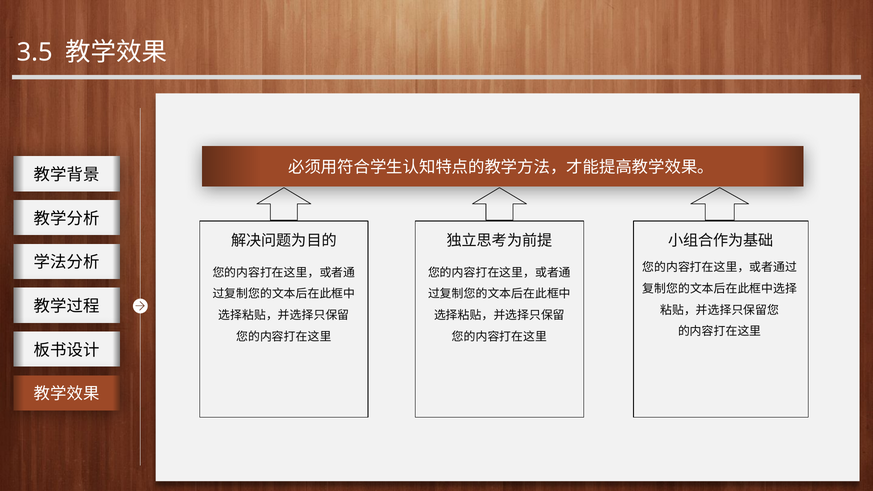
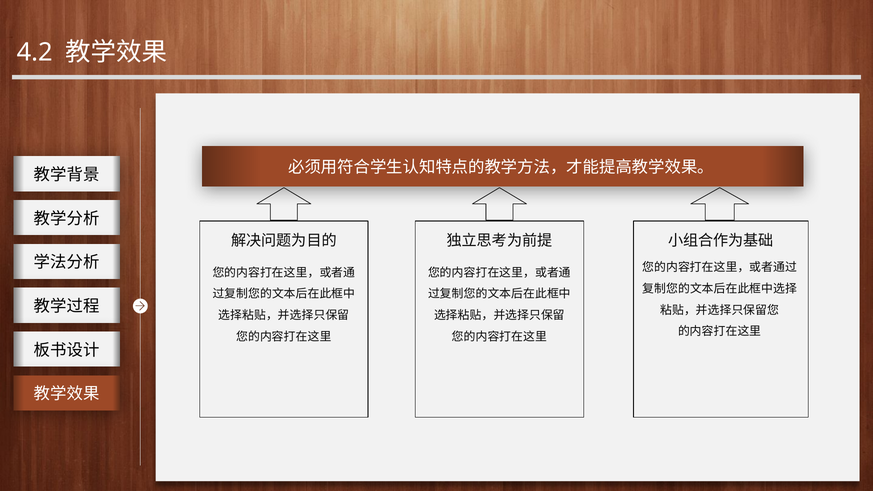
3.5: 3.5 -> 4.2
